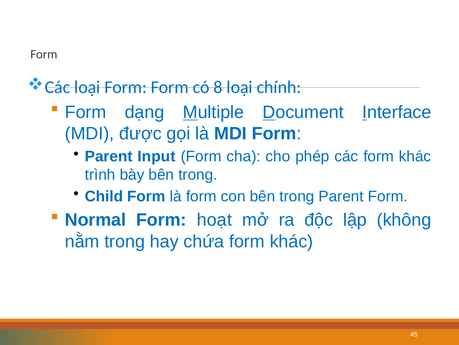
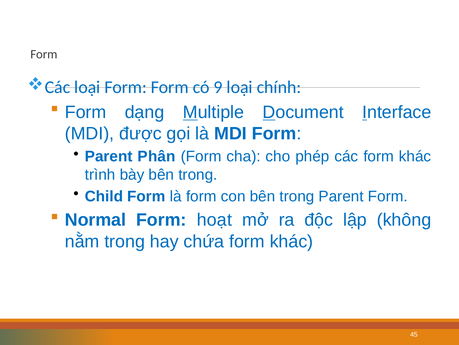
8: 8 -> 9
Input: Input -> Phân
